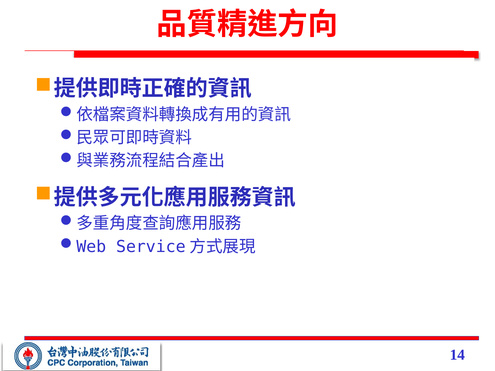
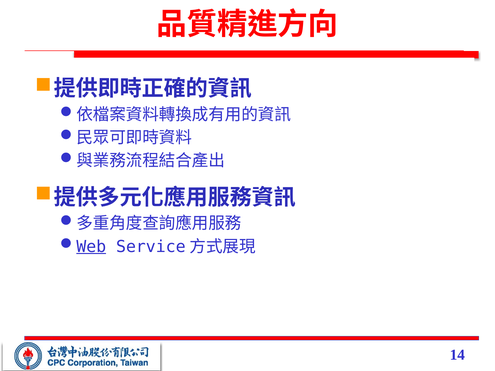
Web underline: none -> present
